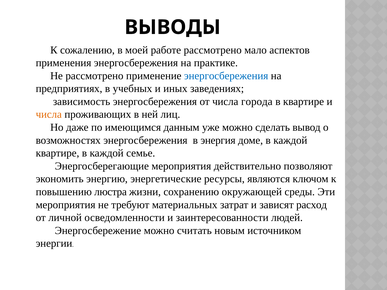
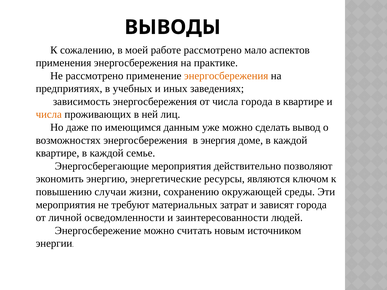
энергосбережения at (226, 76) colour: blue -> orange
люстра: люстра -> случаи
зависят расход: расход -> города
